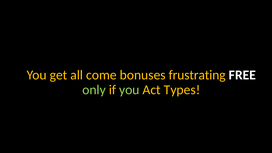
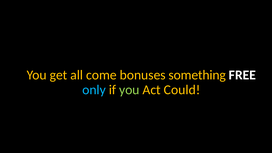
frustrating: frustrating -> something
only colour: light green -> light blue
Types: Types -> Could
